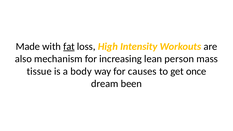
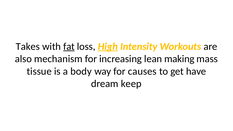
Made: Made -> Takes
High underline: none -> present
person: person -> making
once: once -> have
been: been -> keep
